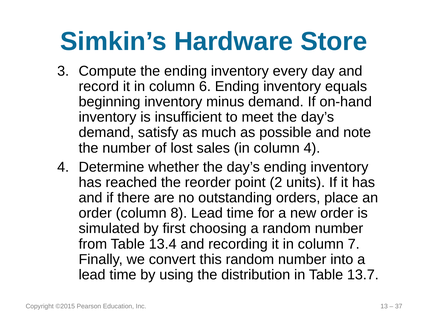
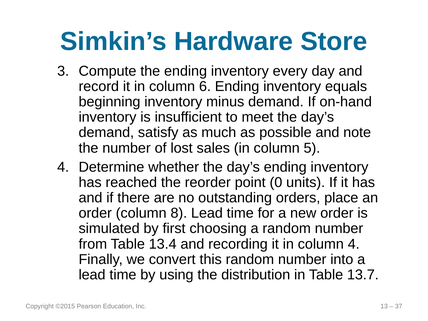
column 4: 4 -> 5
2: 2 -> 0
column 7: 7 -> 4
